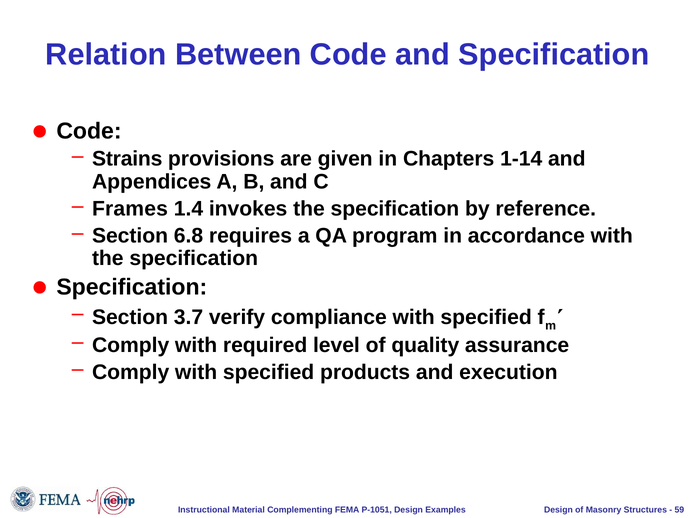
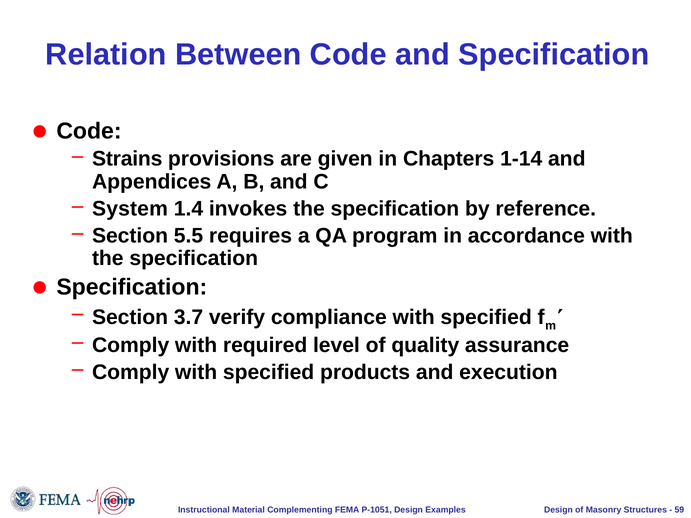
Frames: Frames -> System
6.8: 6.8 -> 5.5
